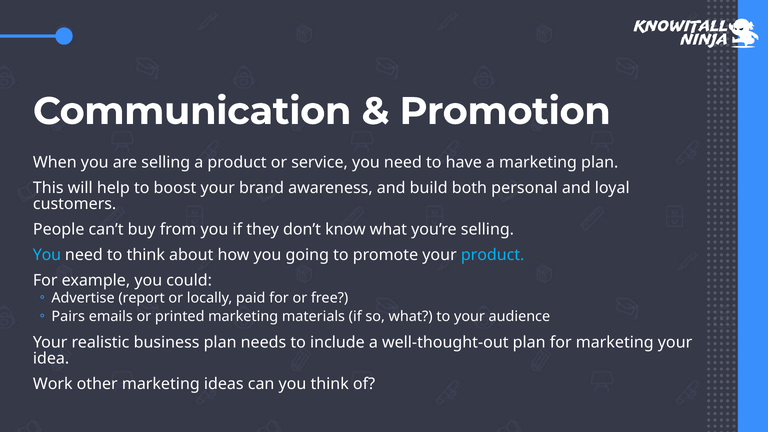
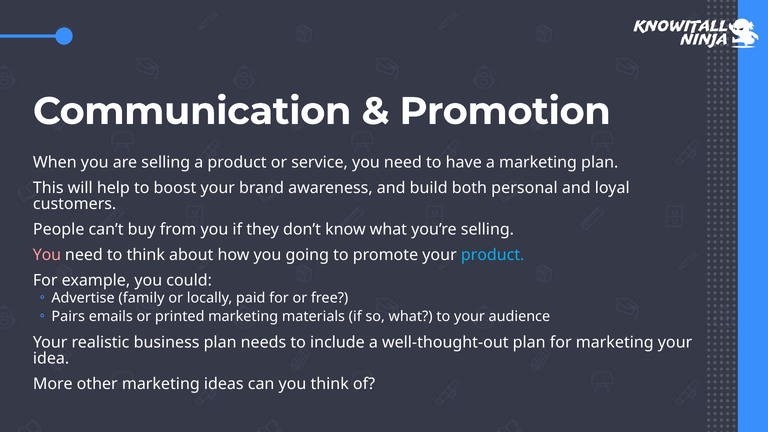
You at (47, 255) colour: light blue -> pink
report: report -> family
Work: Work -> More
